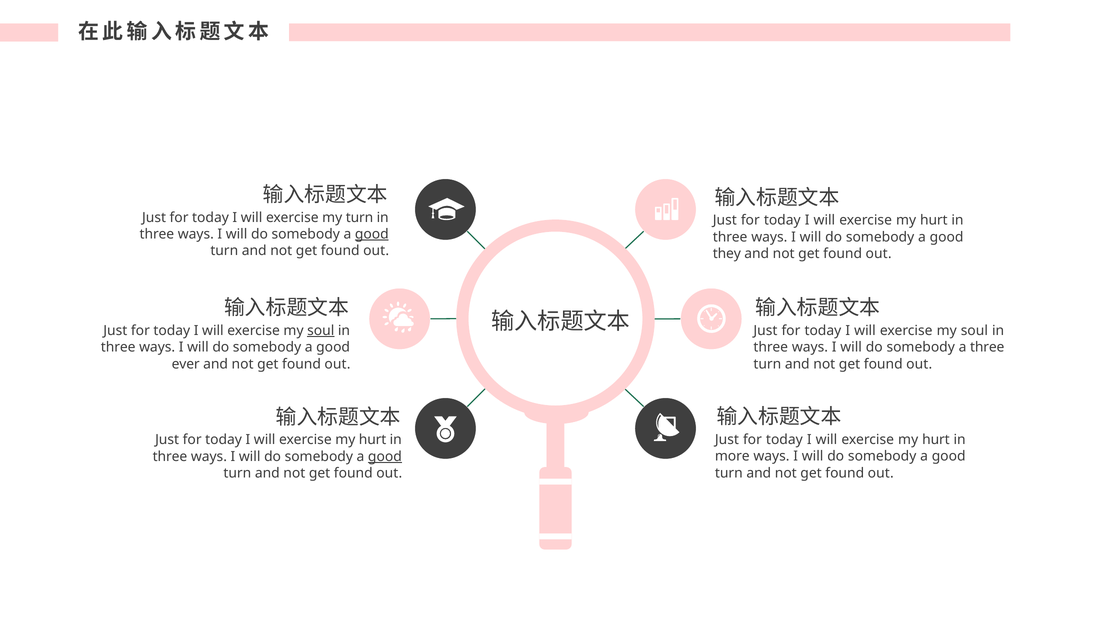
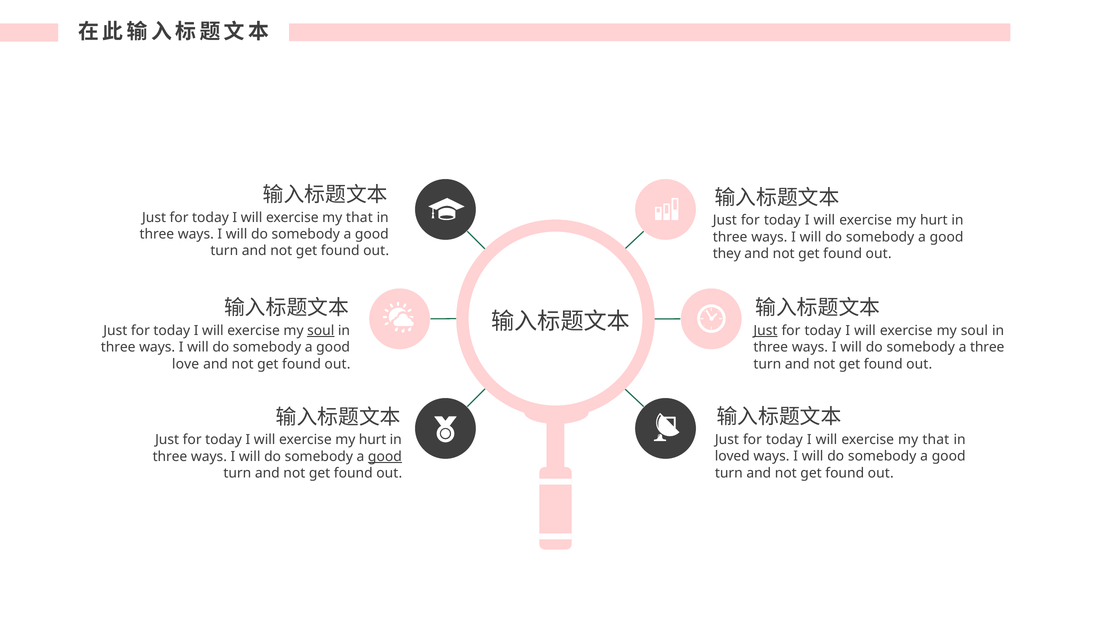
turn at (360, 217): turn -> that
good at (372, 234) underline: present -> none
Just at (765, 331) underline: none -> present
ever: ever -> love
hurt at (936, 440): hurt -> that
more: more -> loved
